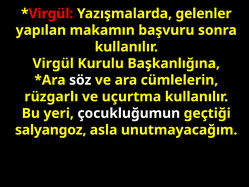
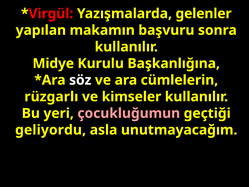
Virgül: Virgül -> Midye
uçurtma: uçurtma -> kimseler
çocukluğumun colour: white -> pink
salyangoz: salyangoz -> geliyordu
